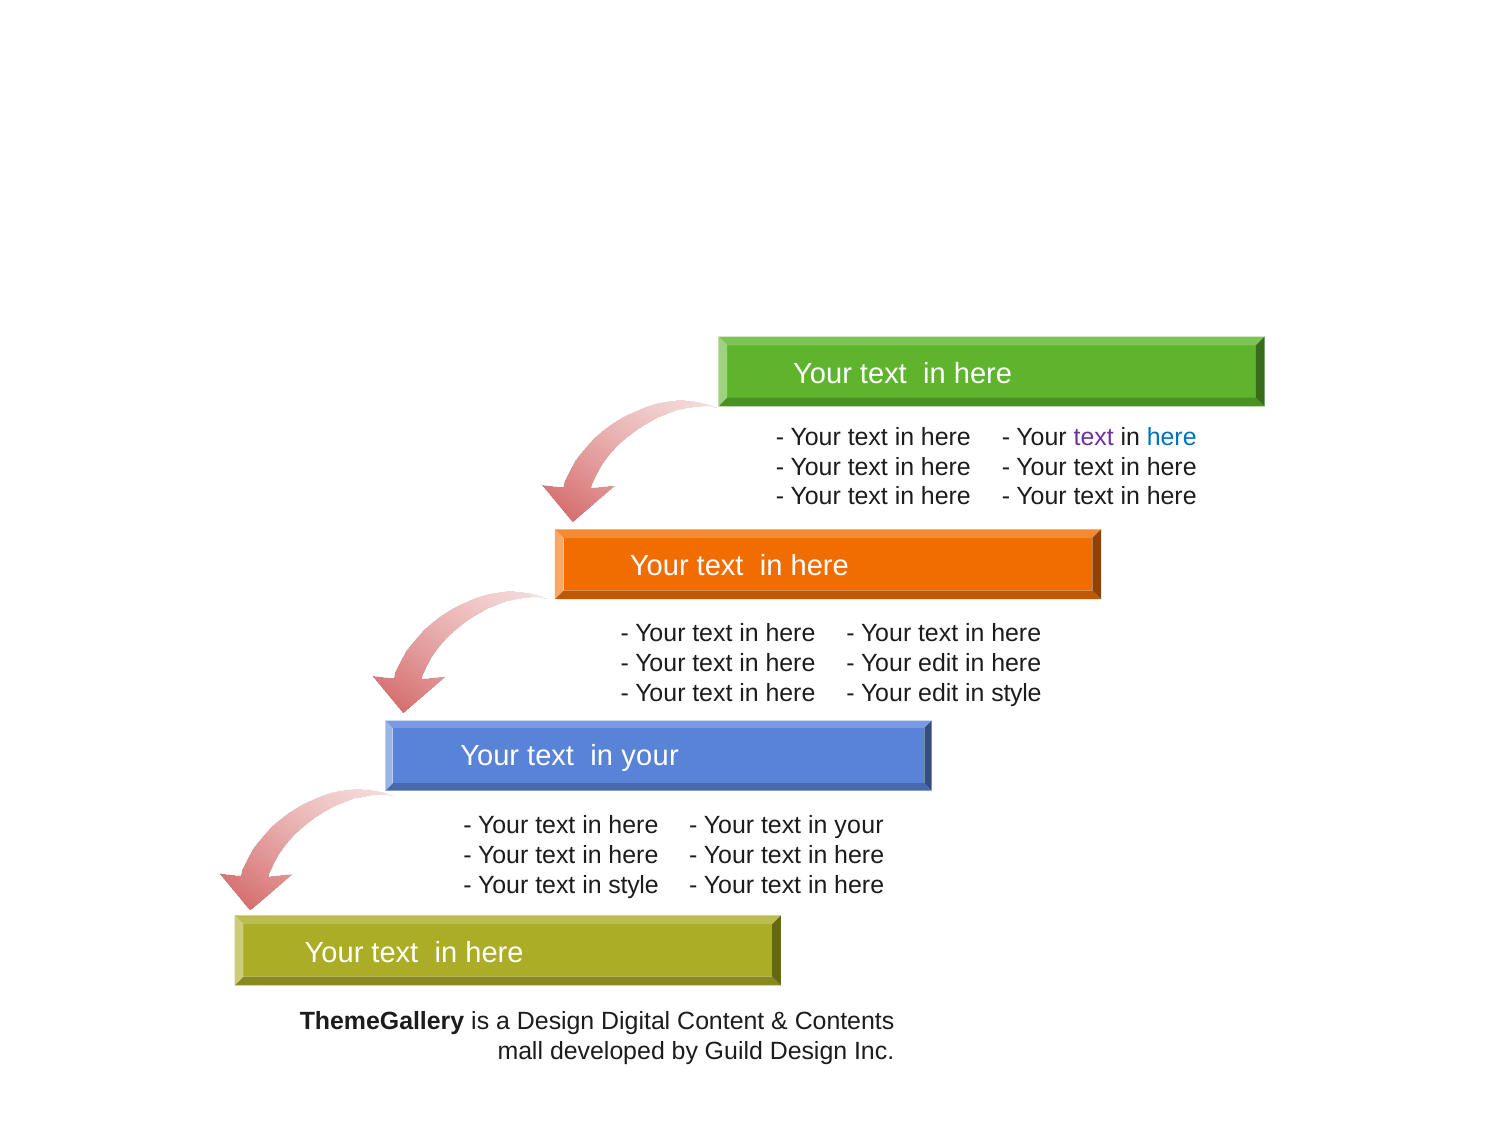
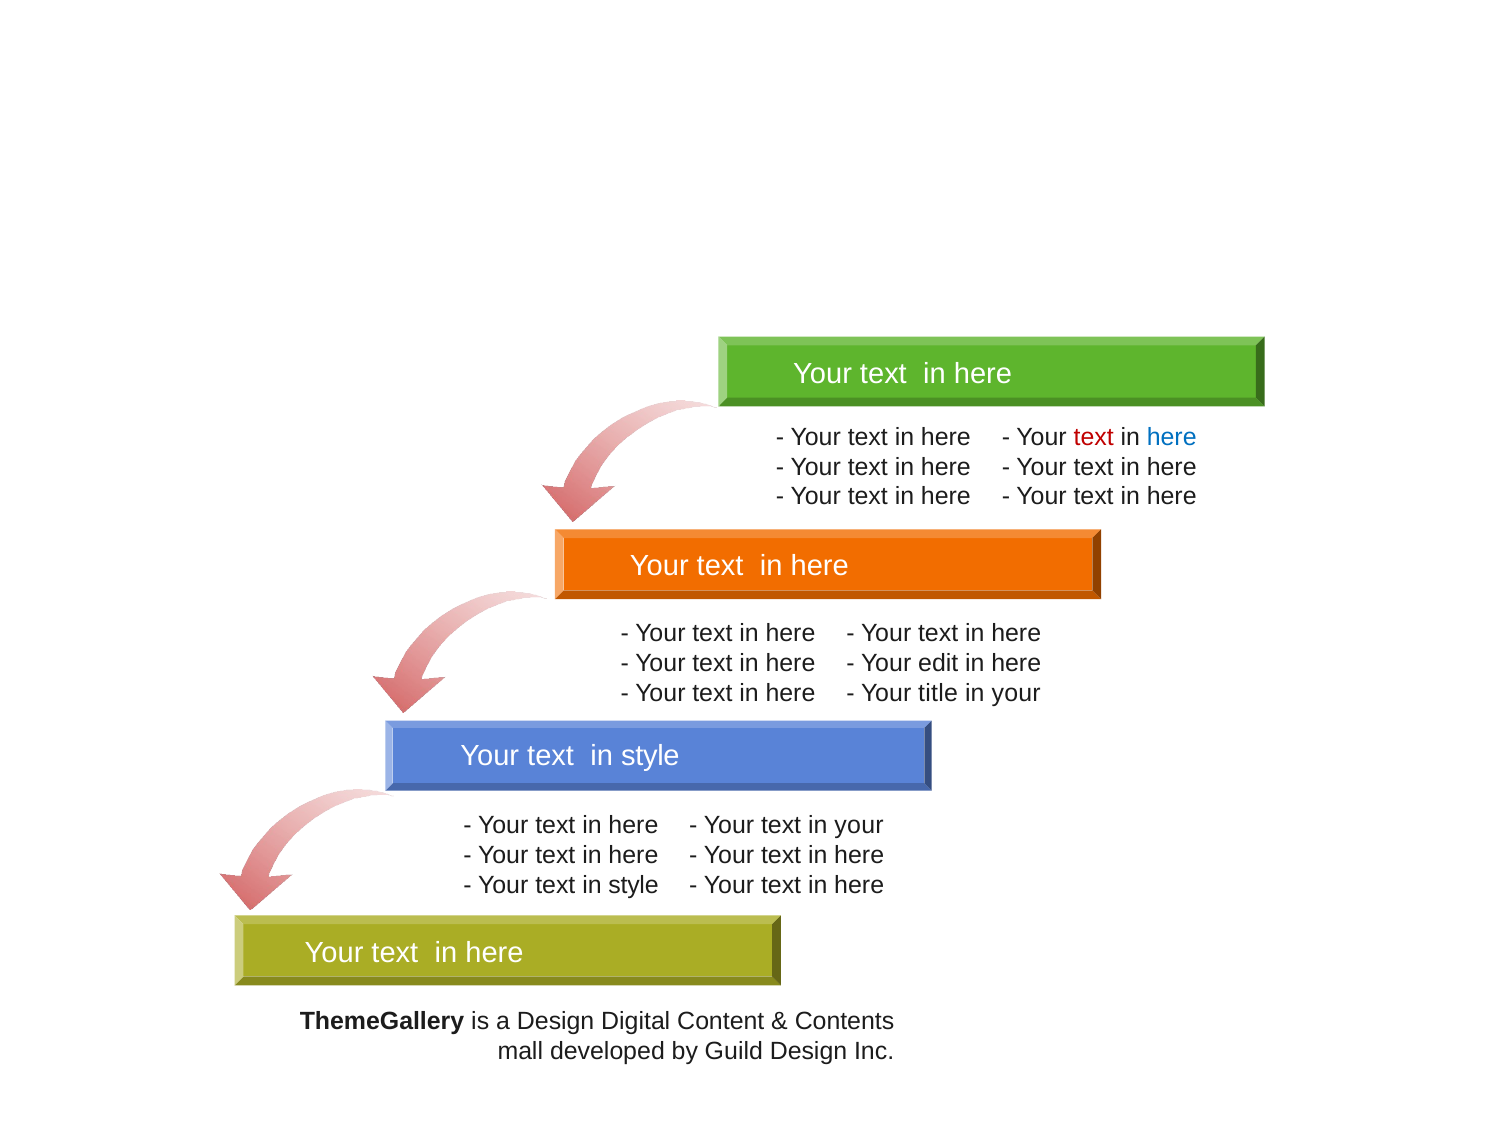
text at (1094, 437) colour: purple -> red
edit at (938, 693): edit -> title
style at (1016, 693): style -> your
your at (650, 756): your -> style
